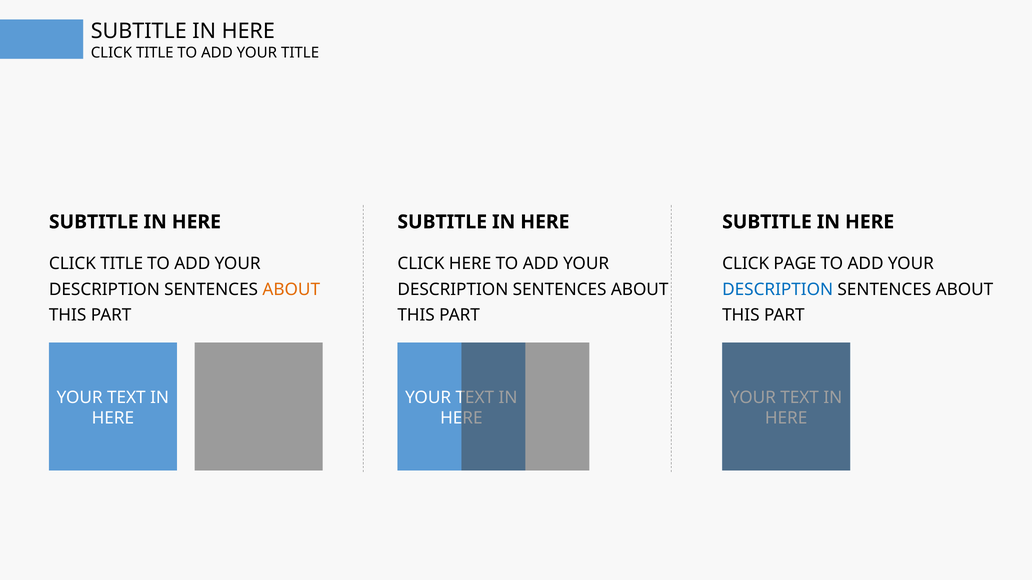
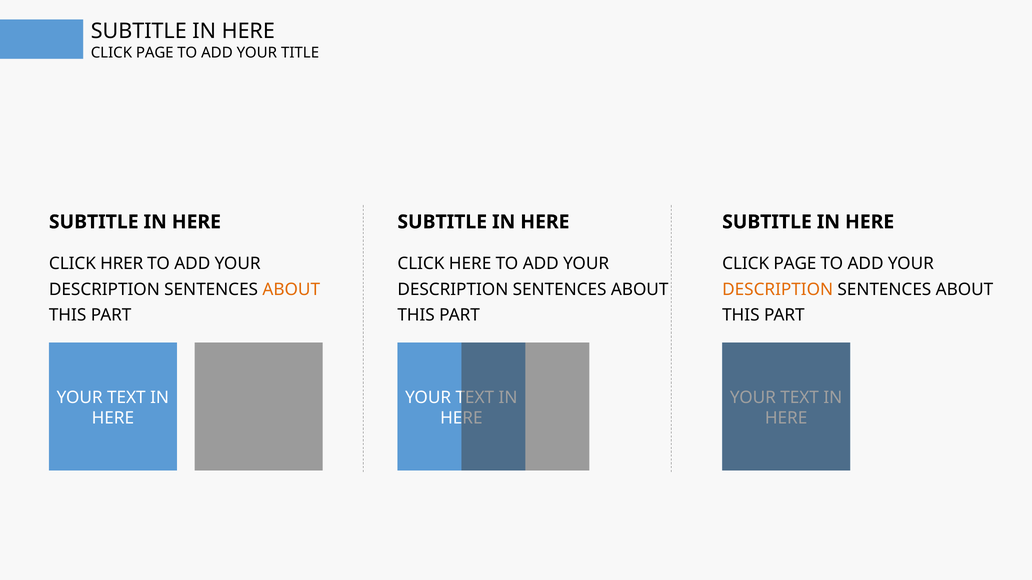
TITLE at (155, 53): TITLE -> PAGE
TITLE at (122, 264): TITLE -> HRER
DESCRIPTION at (778, 290) colour: blue -> orange
